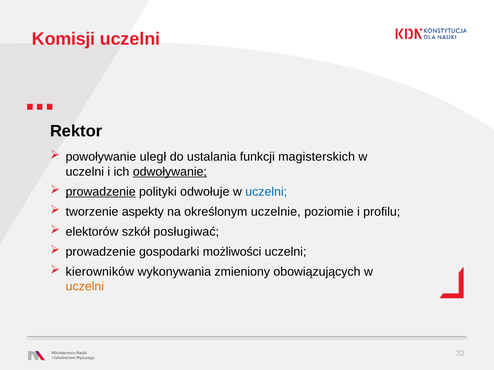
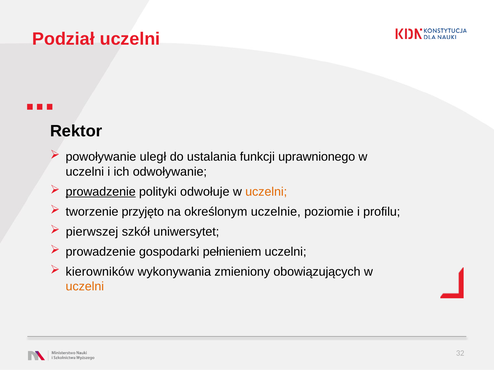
Komisji: Komisji -> Podział
magisterskich: magisterskich -> uprawnionego
odwoływanie underline: present -> none
uczelni at (266, 192) colour: blue -> orange
aspekty: aspekty -> przyjęto
elektorów: elektorów -> pierwszej
posługiwać: posługiwać -> uniwersytet
możliwości: możliwości -> pełnieniem
